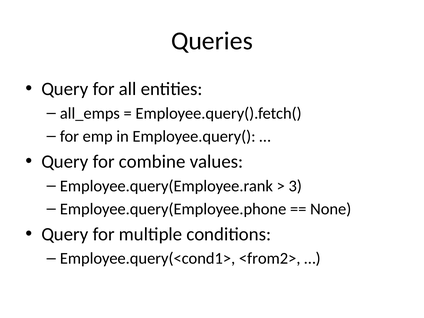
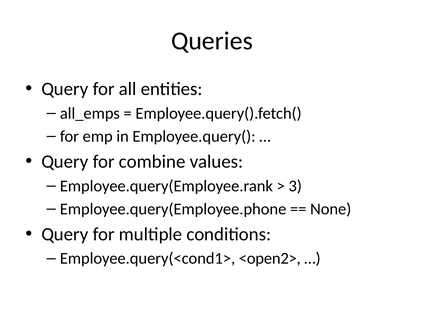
<from2>: <from2> -> <open2>
